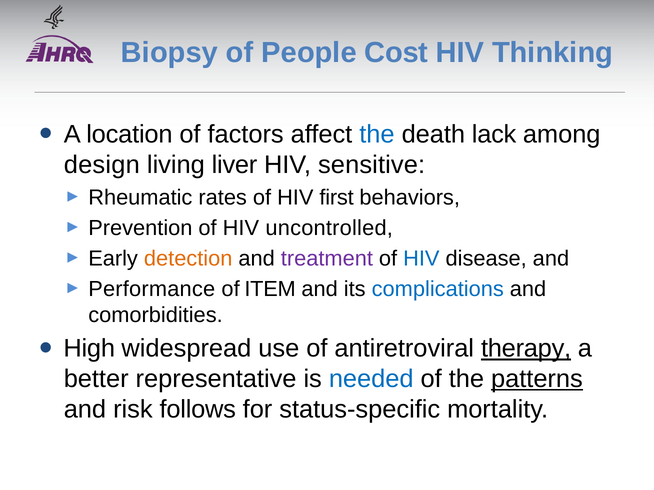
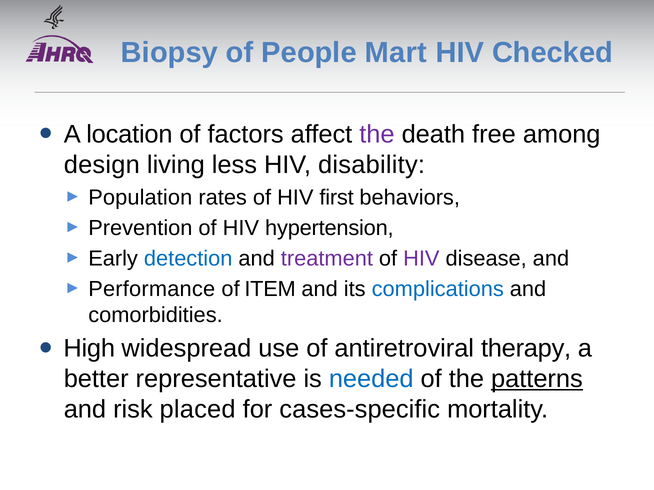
Cost: Cost -> Mart
Thinking: Thinking -> Checked
the at (377, 135) colour: blue -> purple
lack: lack -> free
liver: liver -> less
sensitive: sensitive -> disability
Rheumatic: Rheumatic -> Population
uncontrolled: uncontrolled -> hypertension
detection colour: orange -> blue
HIV at (421, 259) colour: blue -> purple
therapy underline: present -> none
follows: follows -> placed
status-specific: status-specific -> cases-specific
